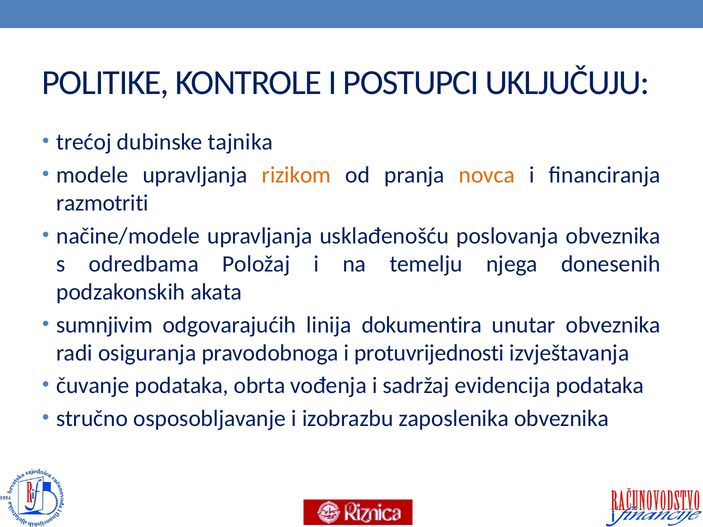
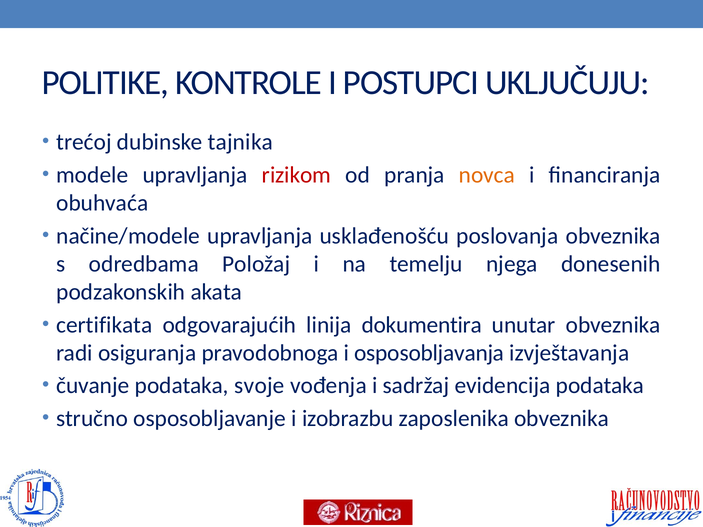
rizikom colour: orange -> red
razmotriti: razmotriti -> obuhvaća
sumnjivim: sumnjivim -> certifikata
protuvrijednosti: protuvrijednosti -> osposobljavanja
obrta: obrta -> svoje
